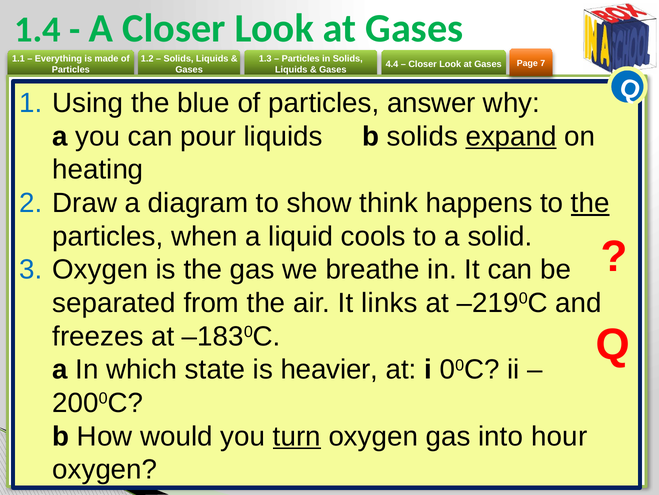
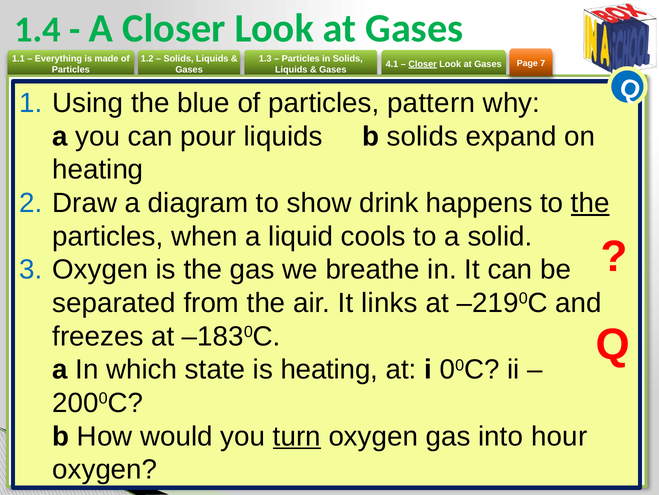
4.4: 4.4 -> 4.1
Closer at (423, 64) underline: none -> present
answer: answer -> pattern
expand underline: present -> none
think: think -> drink
is heavier: heavier -> heating
